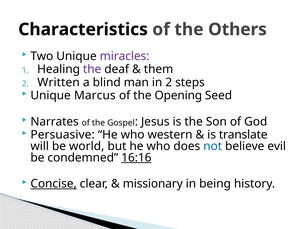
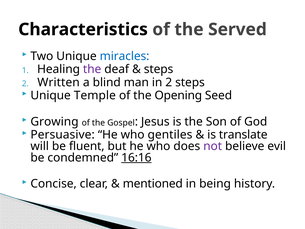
Others: Others -> Served
miracles colour: purple -> blue
them at (159, 69): them -> steps
Marcus: Marcus -> Temple
Narrates: Narrates -> Growing
western: western -> gentiles
world: world -> fluent
not colour: blue -> purple
Concise underline: present -> none
missionary: missionary -> mentioned
